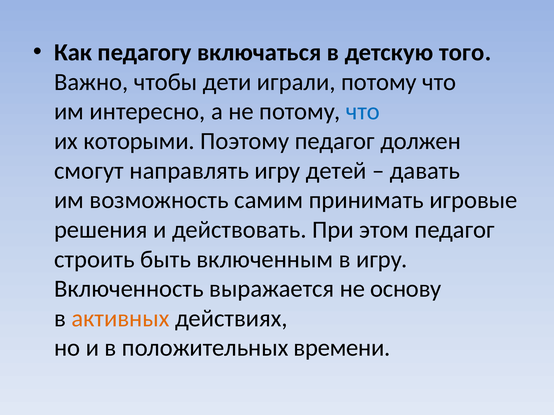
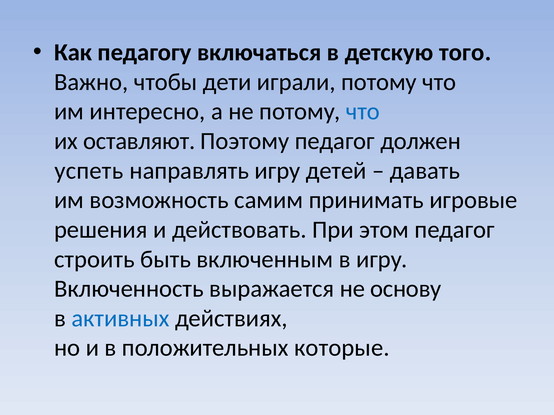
которыми: которыми -> оставляют
смогут: смогут -> успеть
активных colour: orange -> blue
времени: времени -> которые
